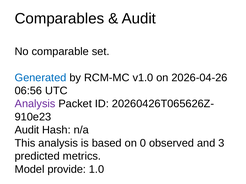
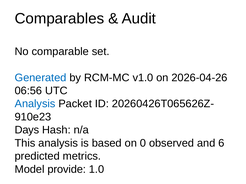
Analysis at (35, 104) colour: purple -> blue
Audit at (27, 130): Audit -> Days
3: 3 -> 6
